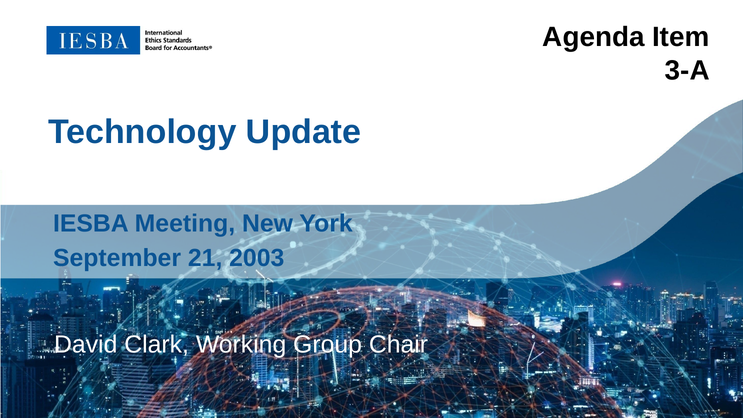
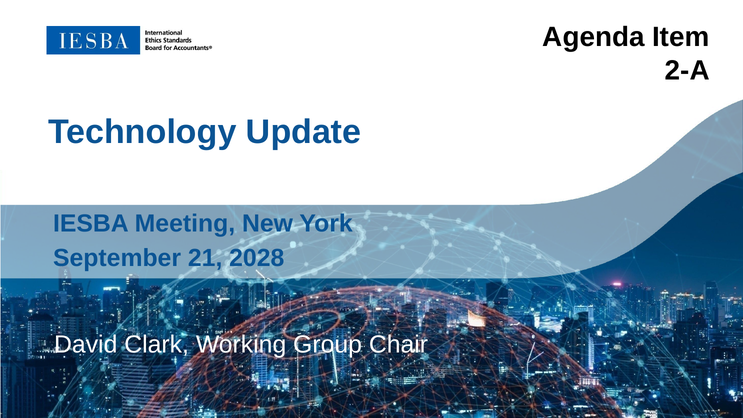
3-A: 3-A -> 2-A
2003: 2003 -> 2028
